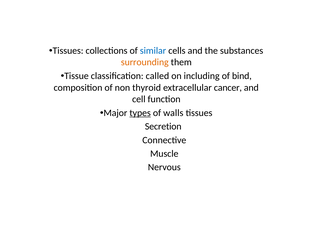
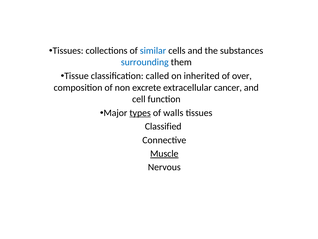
surrounding colour: orange -> blue
including: including -> inherited
bind: bind -> over
thyroid: thyroid -> excrete
Secretion: Secretion -> Classified
Muscle underline: none -> present
